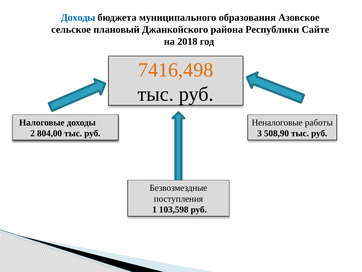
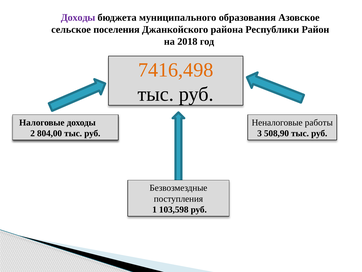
Доходы at (78, 17) colour: blue -> purple
плановый: плановый -> поселения
Сайте: Сайте -> Район
